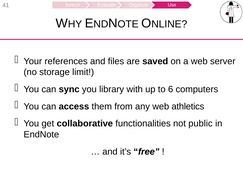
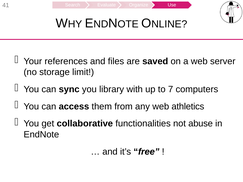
6: 6 -> 7
public: public -> abuse
